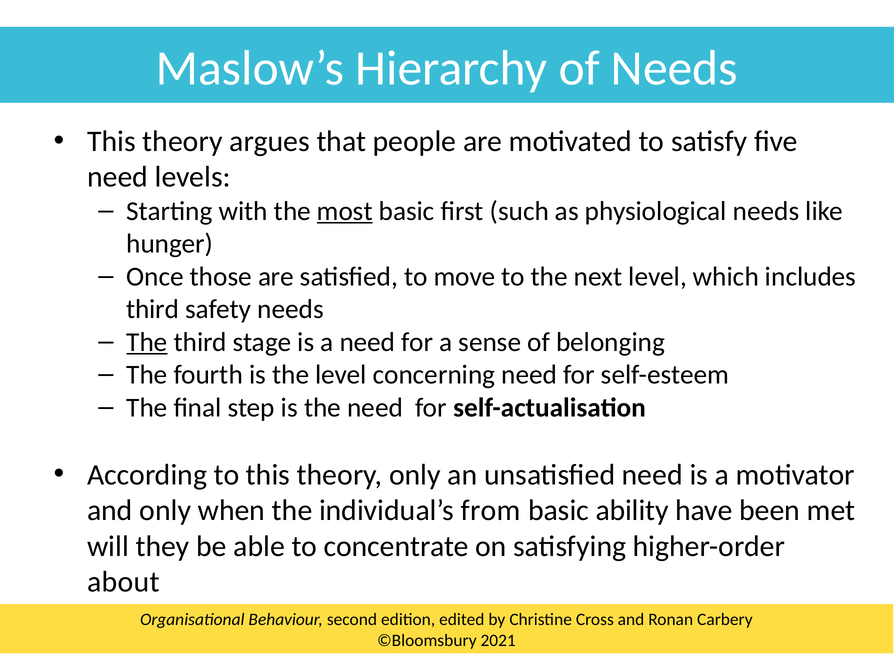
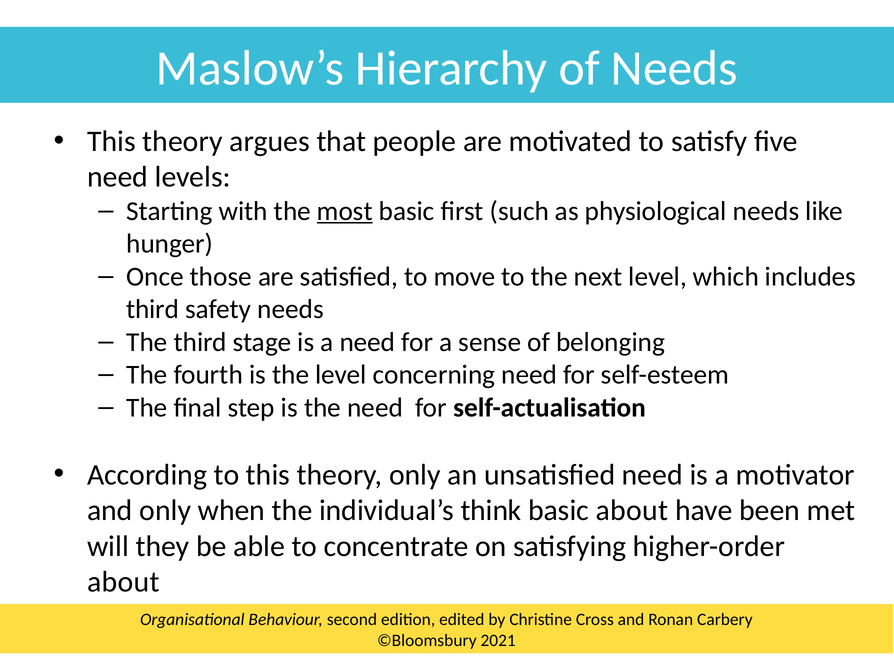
The at (147, 342) underline: present -> none
from: from -> think
basic ability: ability -> about
